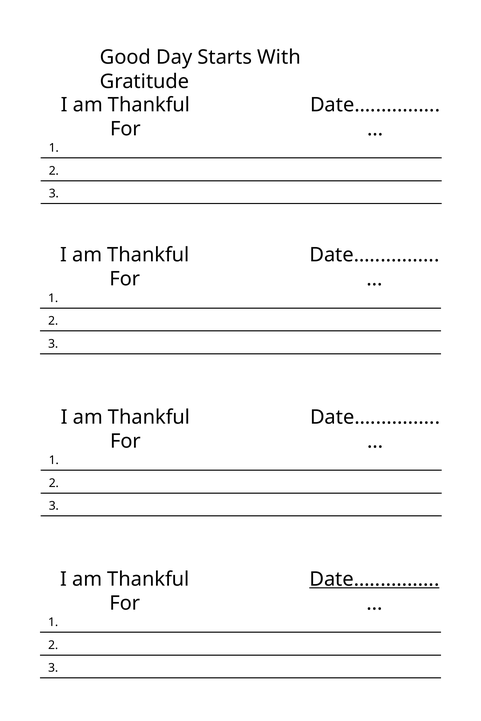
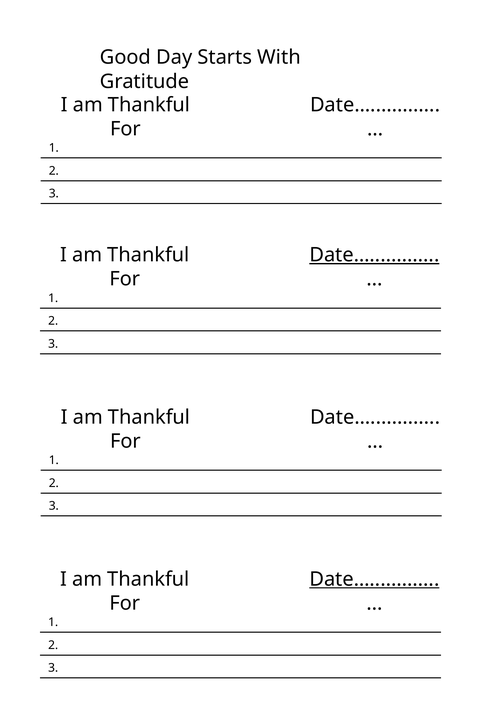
Date… at (374, 255) underline: none -> present
